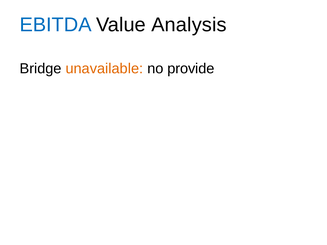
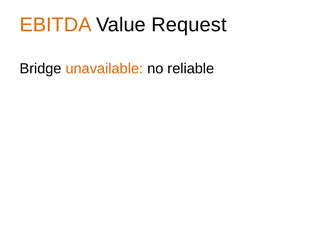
EBITDA colour: blue -> orange
Analysis: Analysis -> Request
provide: provide -> reliable
